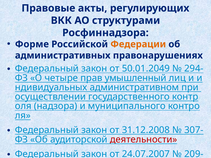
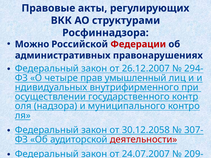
Форме: Форме -> Можно
Федерации colour: orange -> red
50.01.2049: 50.01.2049 -> 26.12.2007
административном: административном -> внутрифирменного
31.12.2008: 31.12.2008 -> 30.12.2058
